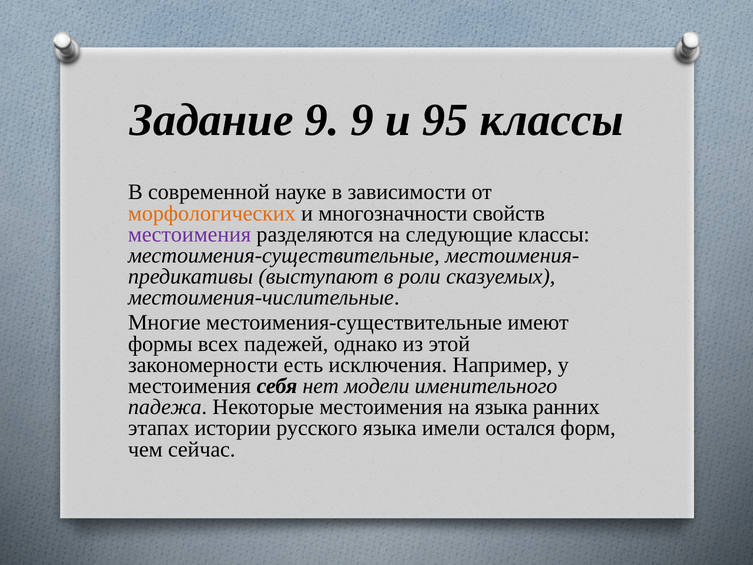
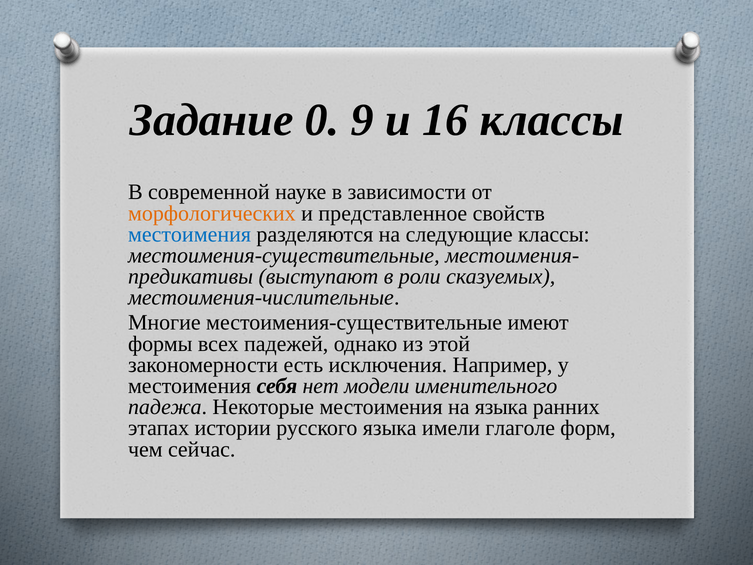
Задание 9: 9 -> 0
95: 95 -> 16
многозначности: многозначности -> представленное
местоимения at (190, 234) colour: purple -> blue
остался: остался -> глаголе
